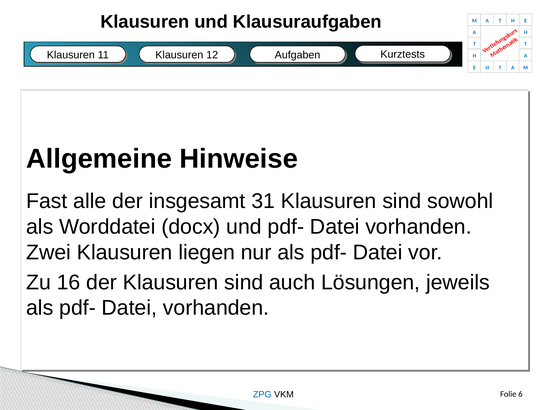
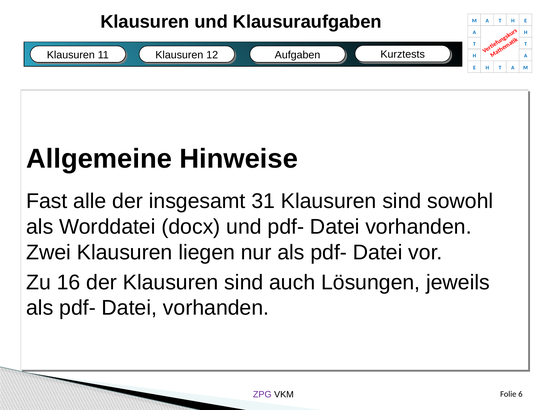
ZPG colour: blue -> purple
